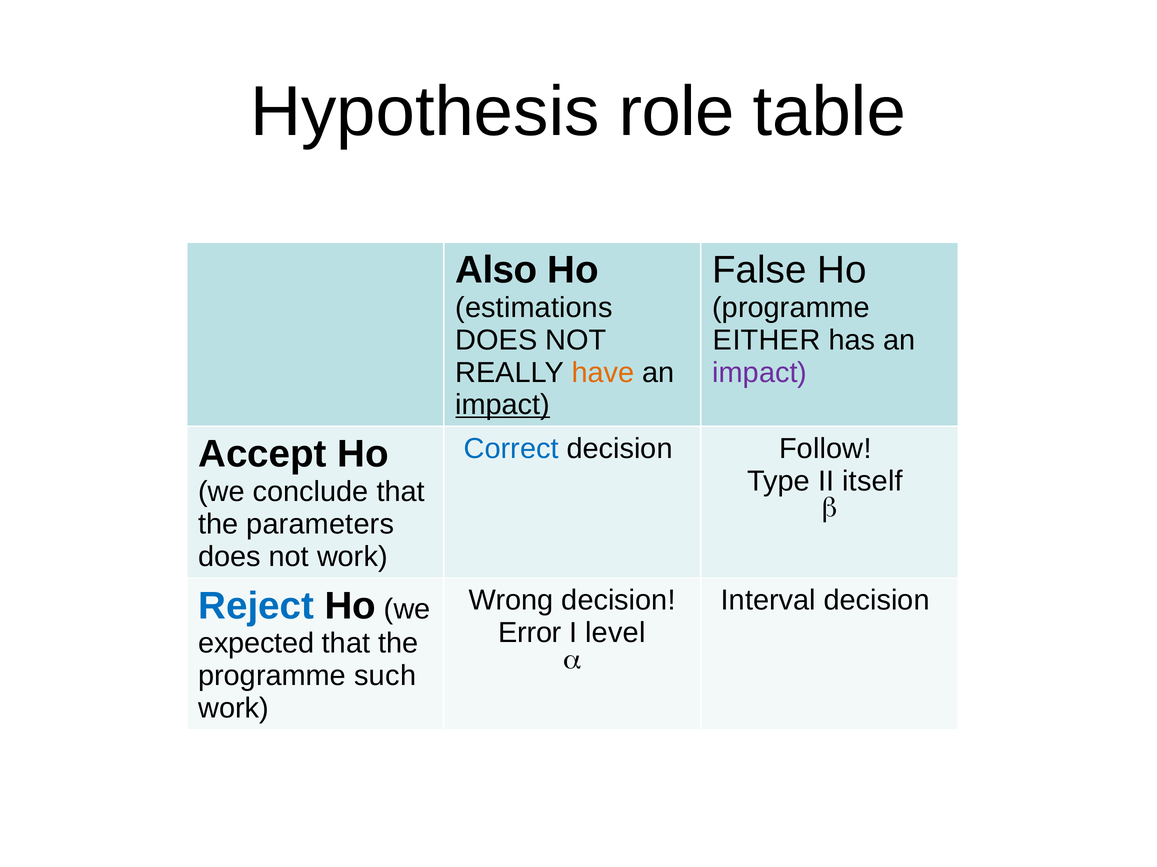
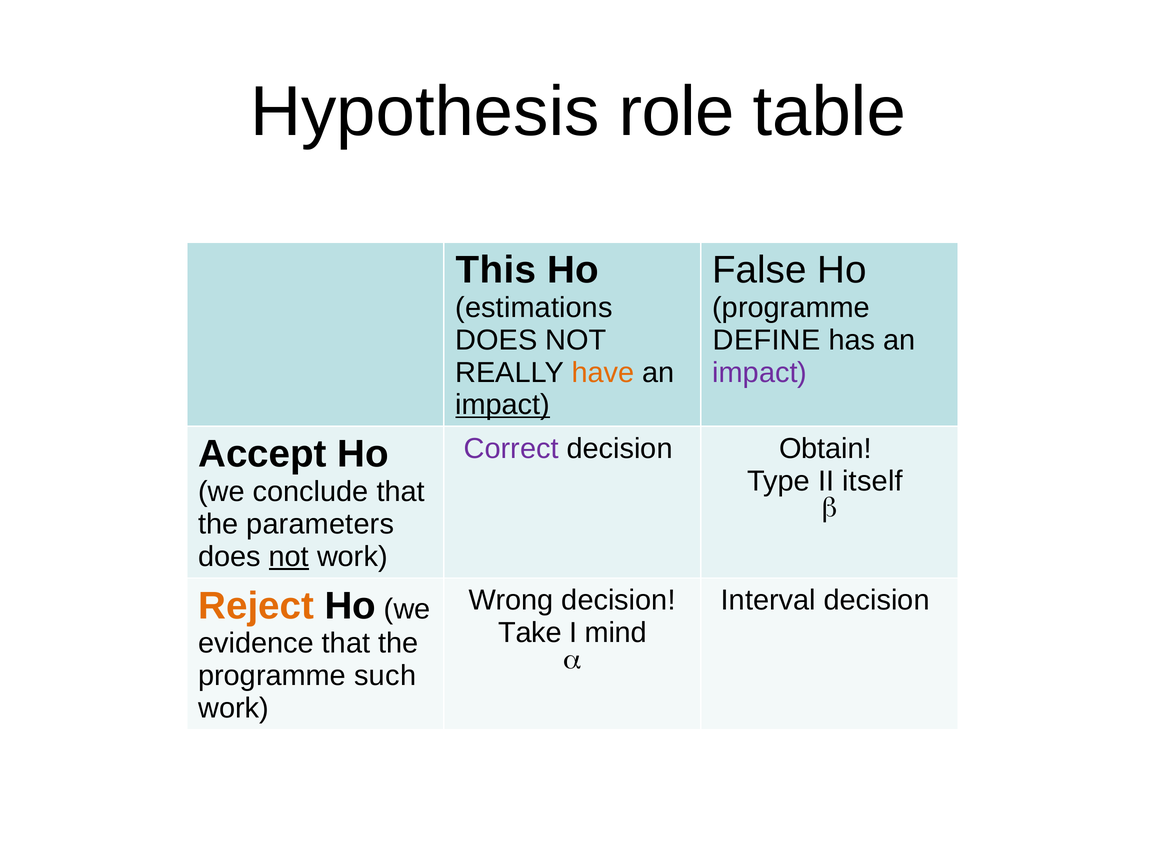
Also: Also -> This
EITHER: EITHER -> DEFINE
Correct colour: blue -> purple
Follow: Follow -> Obtain
not at (289, 557) underline: none -> present
Reject colour: blue -> orange
Error: Error -> Take
level: level -> mind
expected: expected -> evidence
